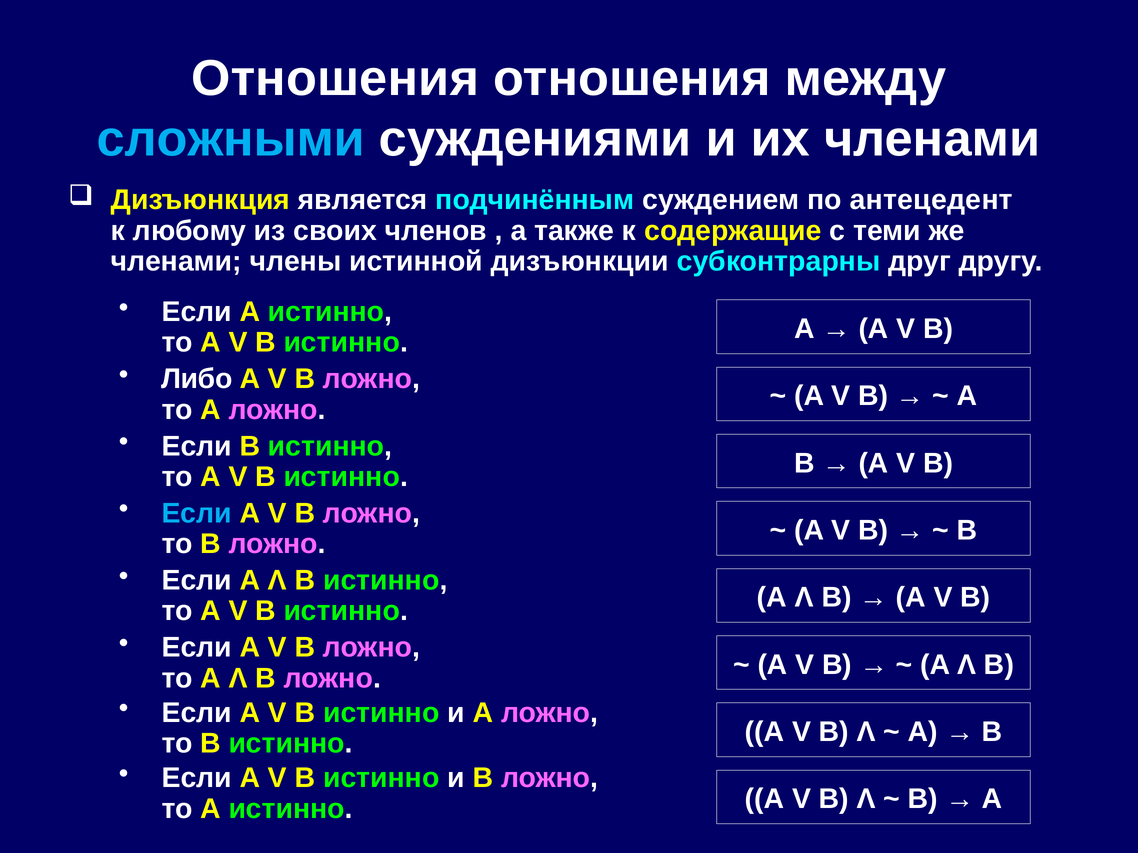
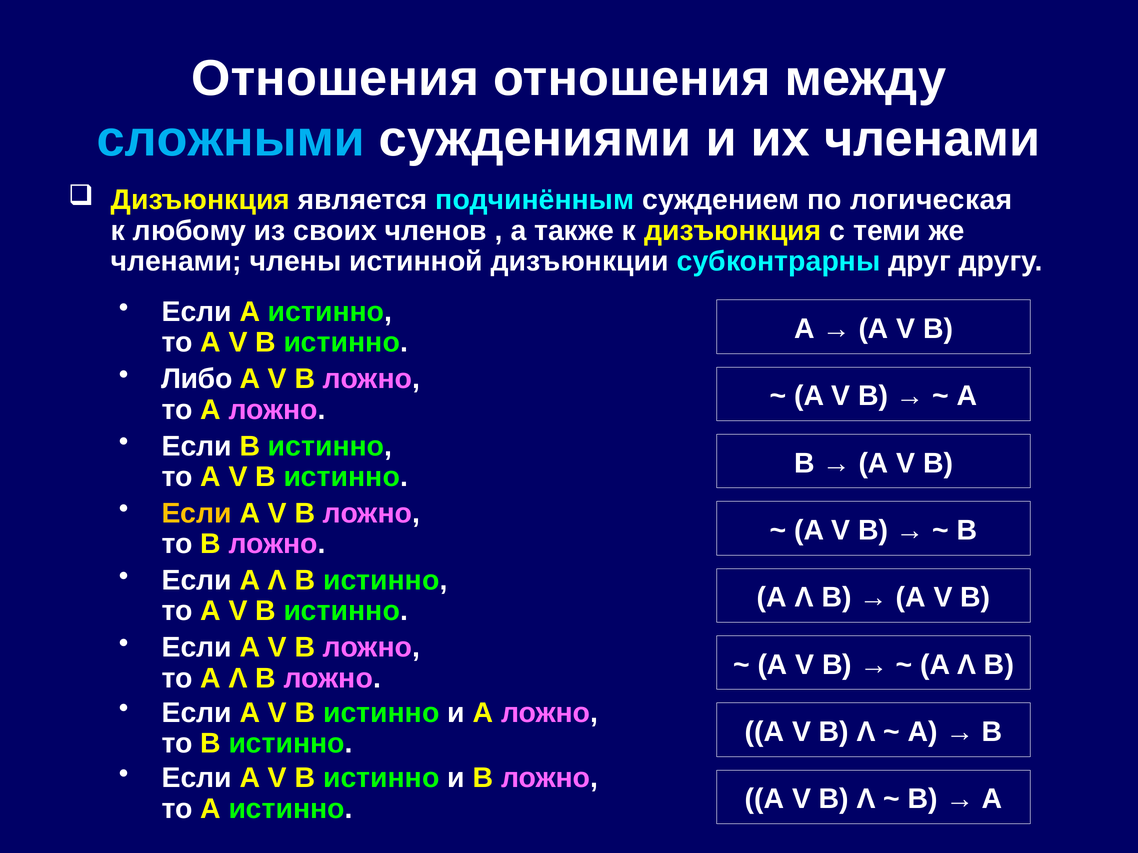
антецедент: антецедент -> логическая
к содержащие: содержащие -> дизъюнкция
Если at (197, 514) colour: light blue -> yellow
